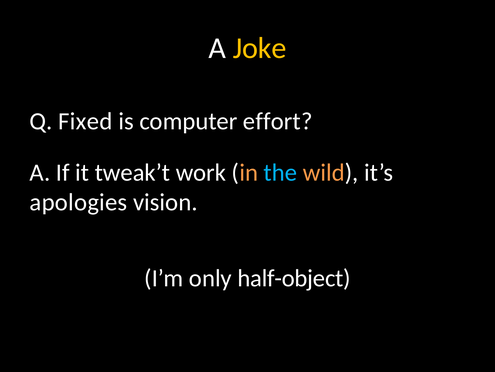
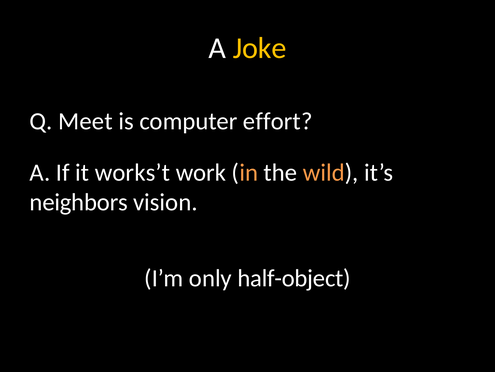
Fixed: Fixed -> Meet
tweak’t: tweak’t -> works’t
the colour: light blue -> white
apologies: apologies -> neighbors
